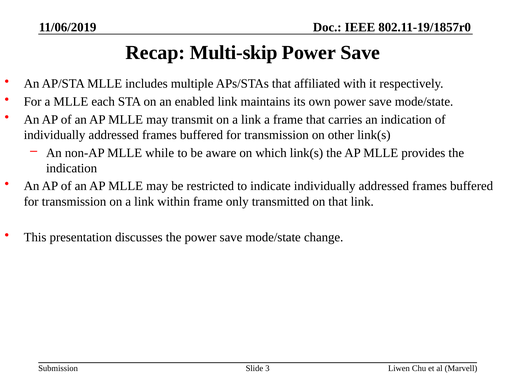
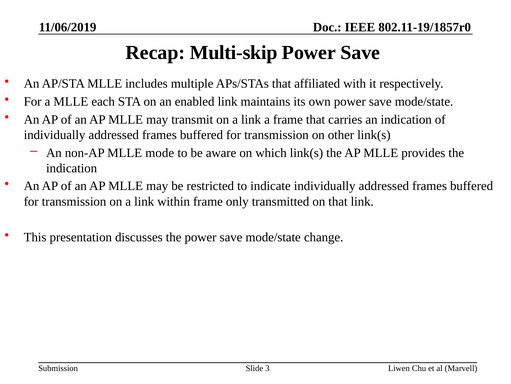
while: while -> mode
